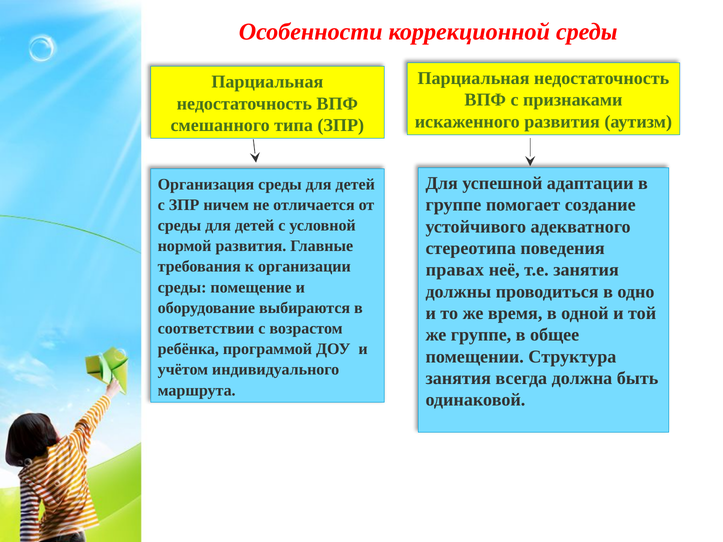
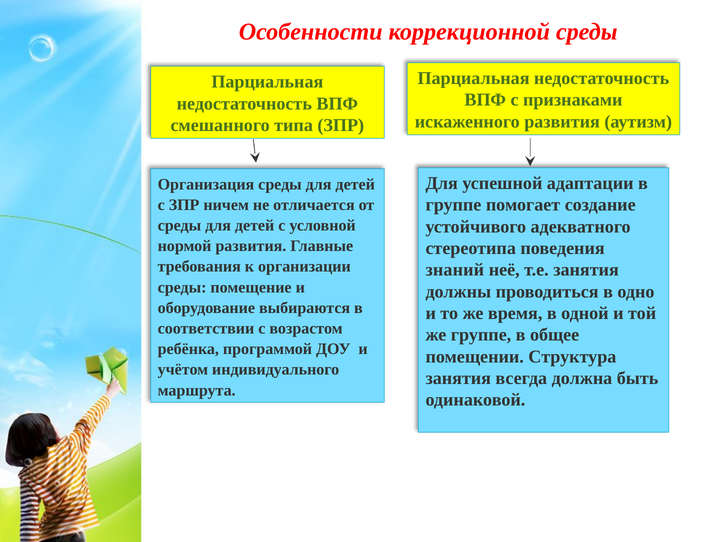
правах: правах -> знаний
